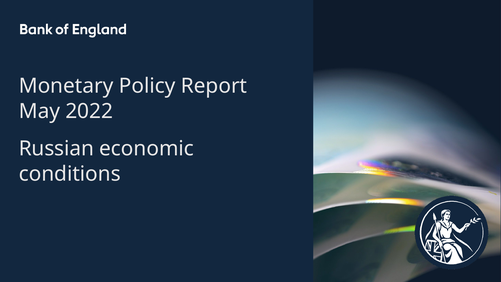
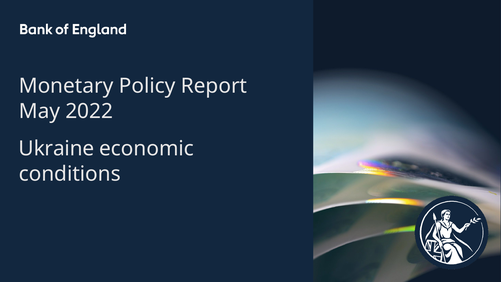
Russian: Russian -> Ukraine
